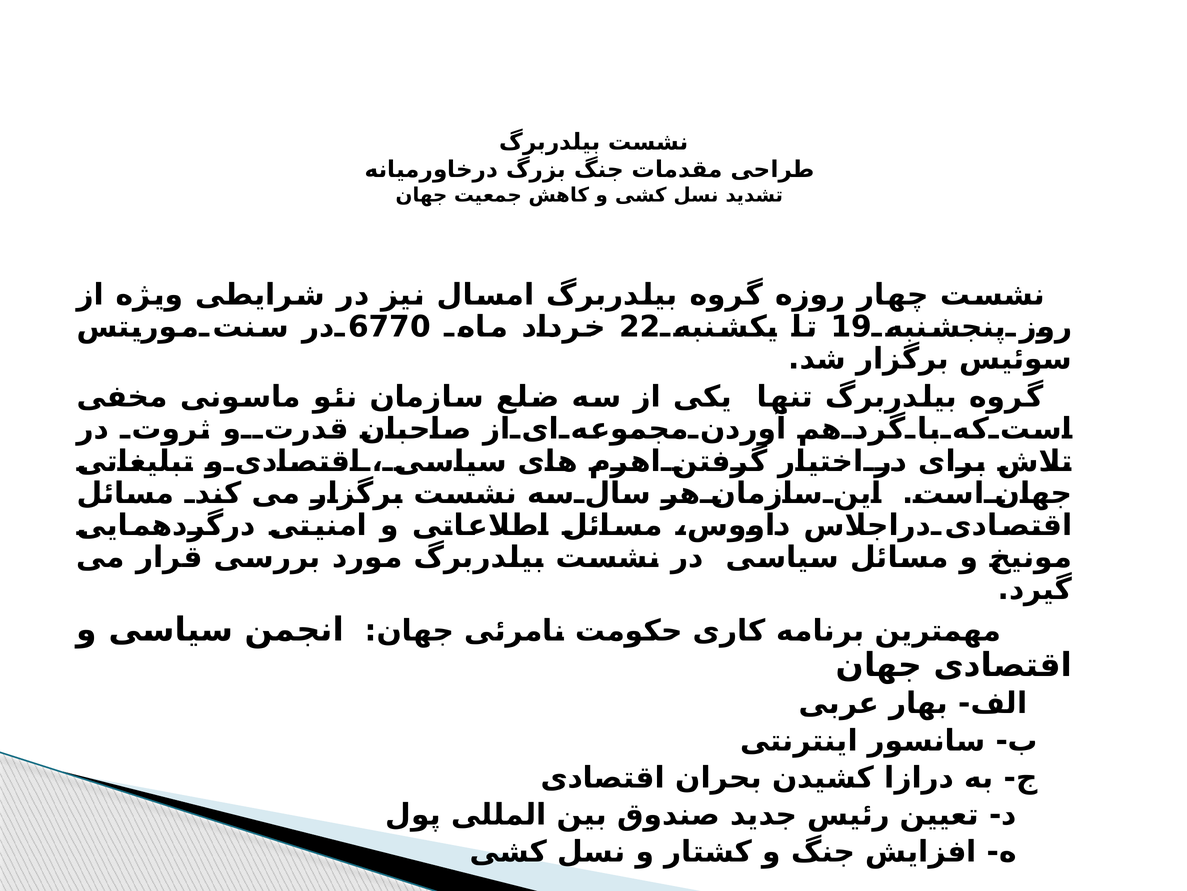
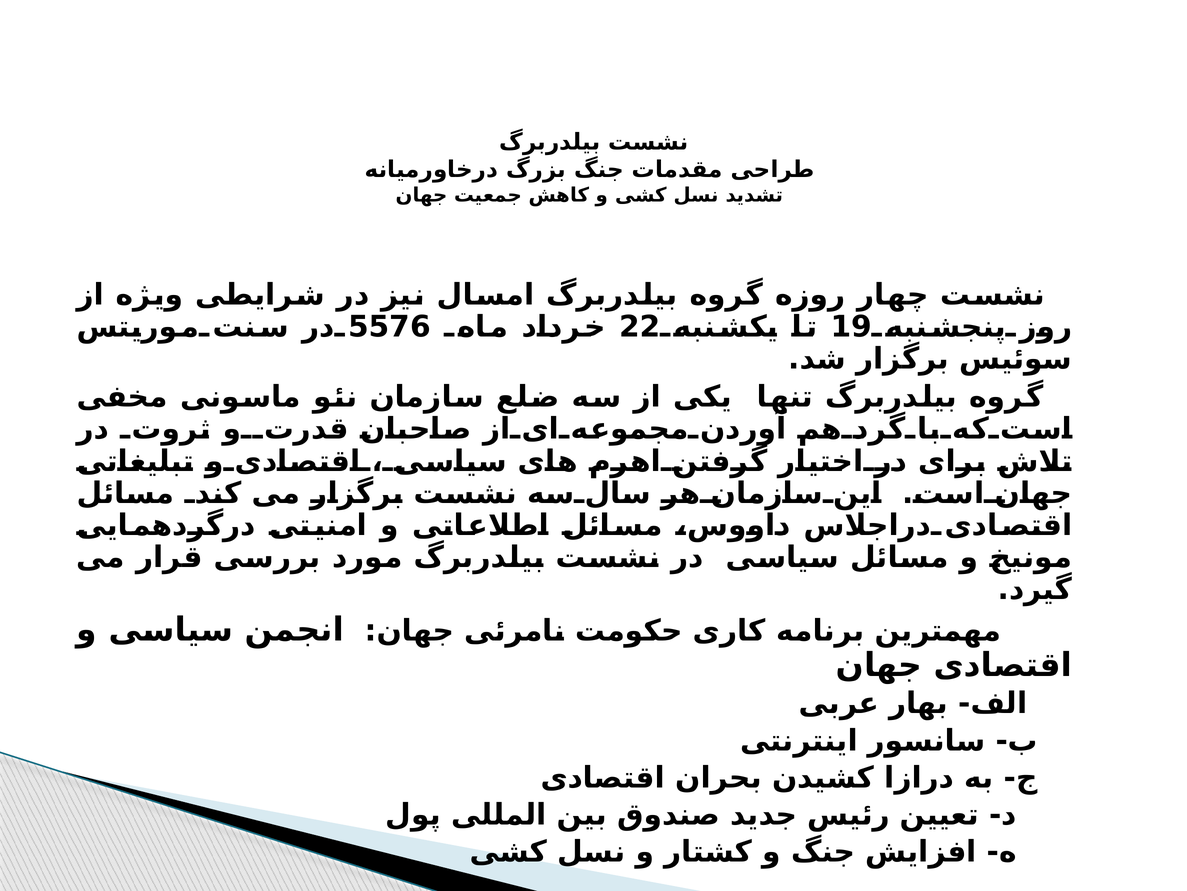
6770: 6770 -> 5576
